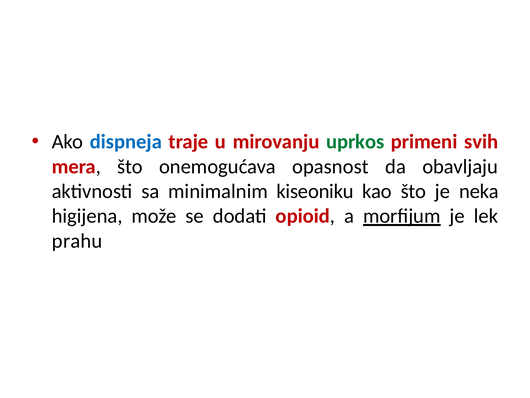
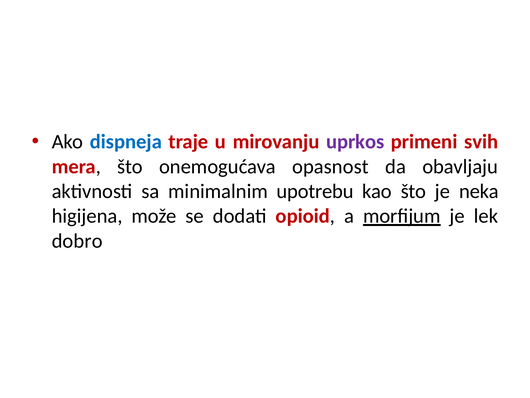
uprkos colour: green -> purple
kiseoniku: kiseoniku -> upotrebu
prahu: prahu -> dobro
